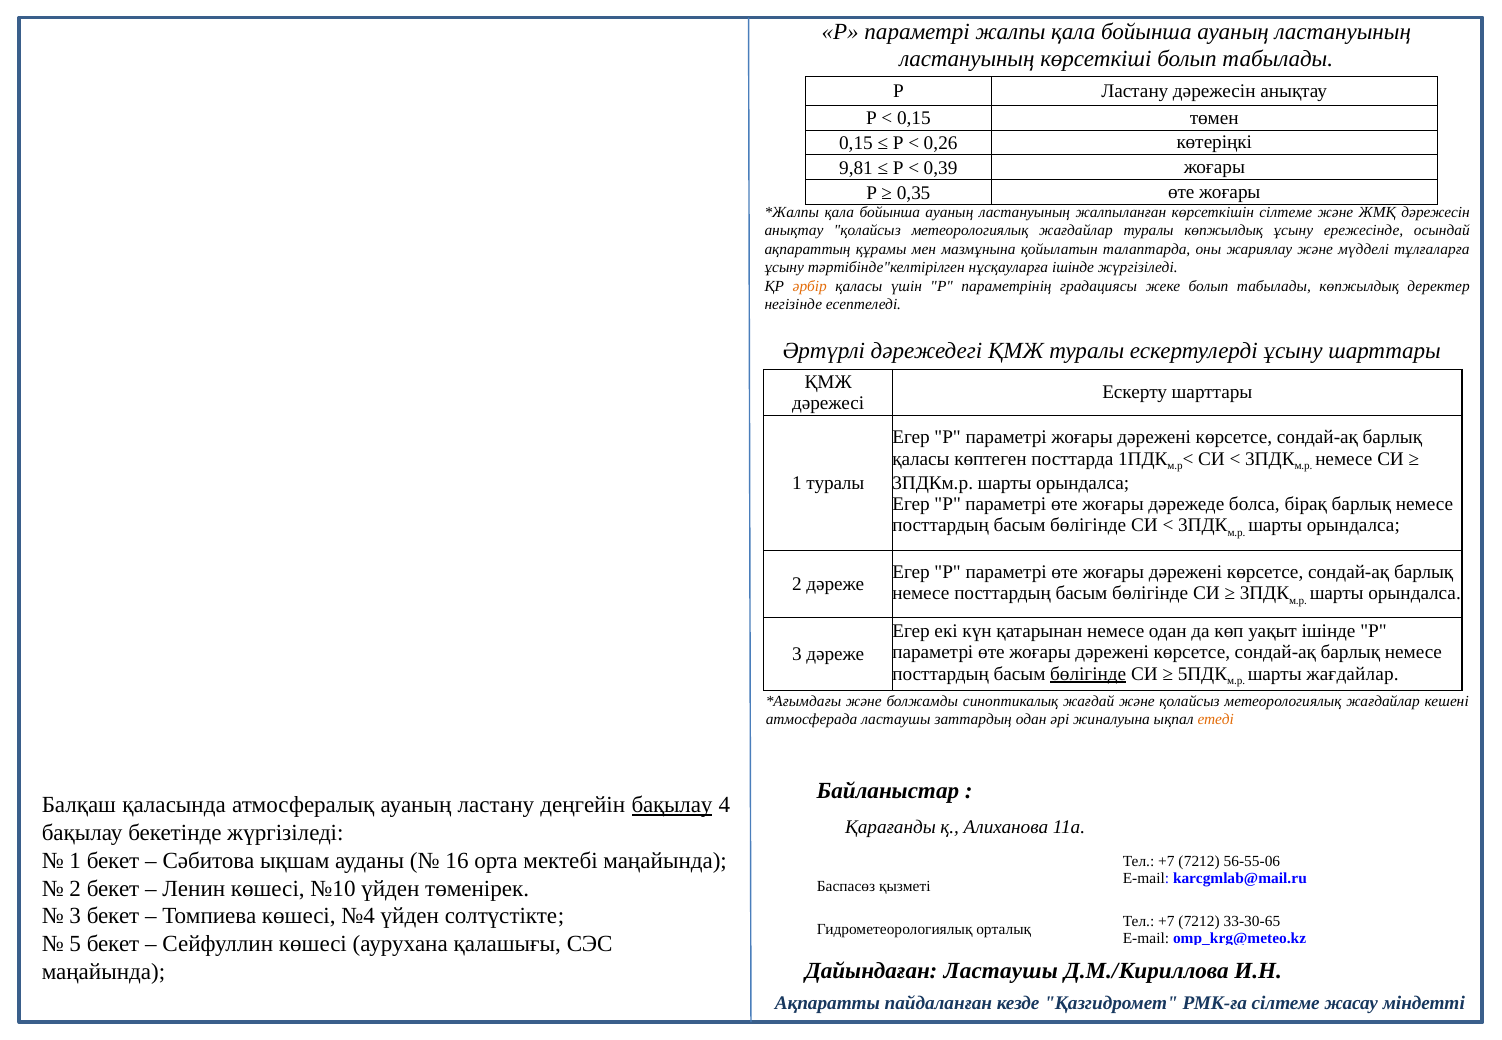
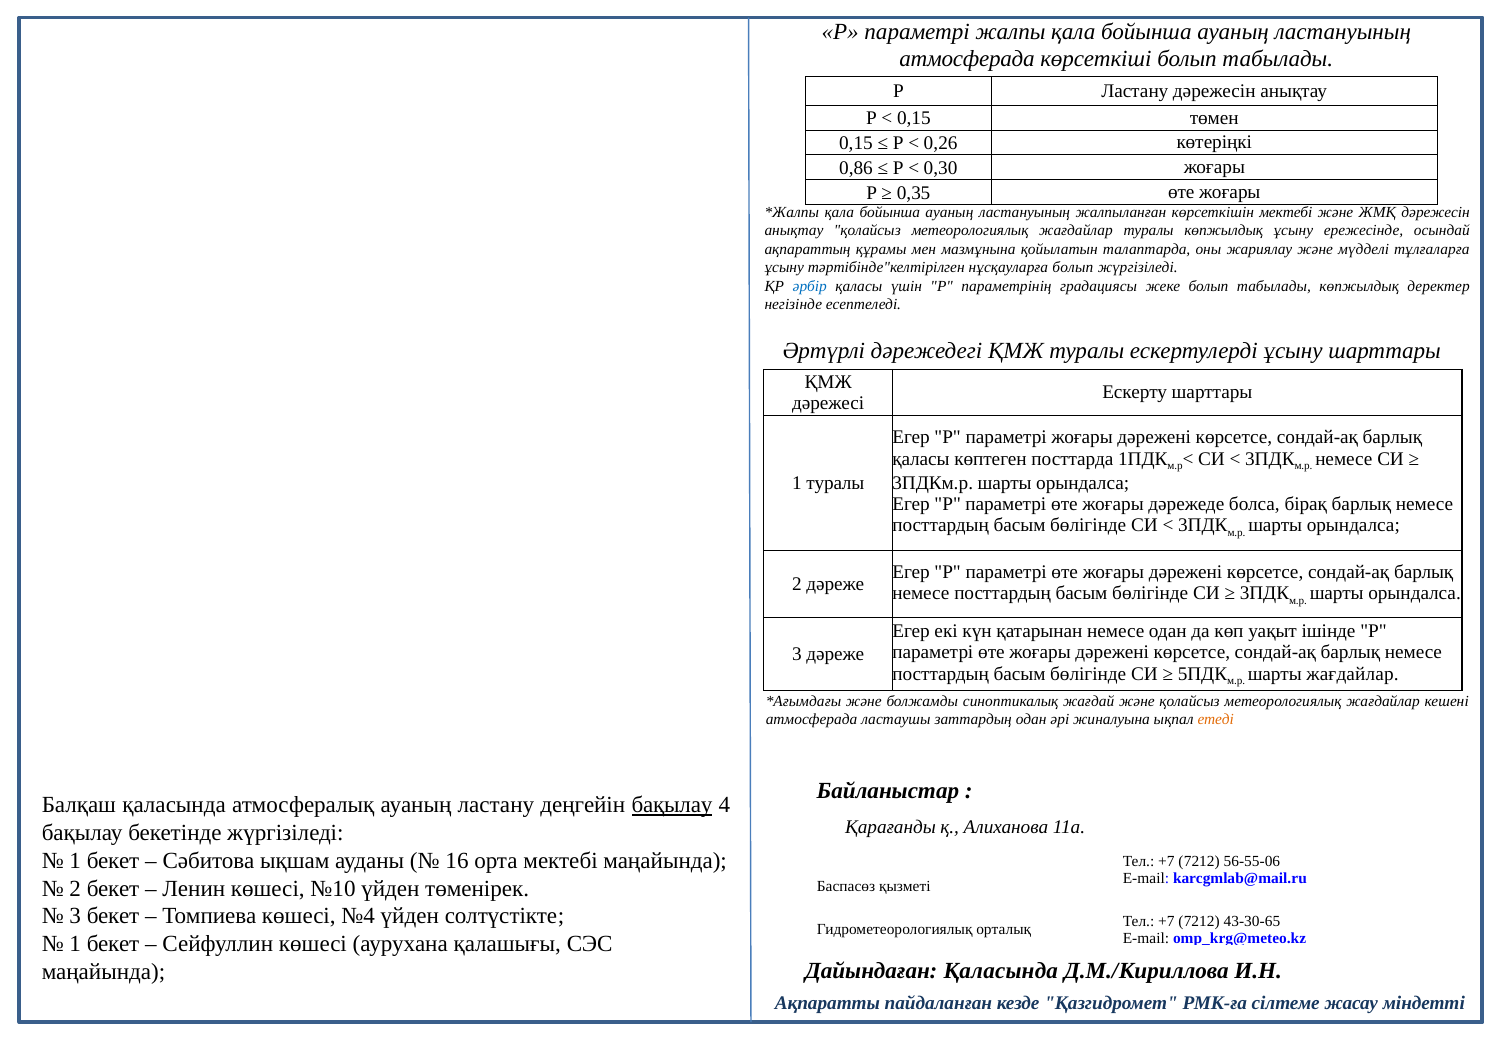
ластануының at (967, 59): ластануының -> атмосферада
9,81: 9,81 -> 0,86
0,39: 0,39 -> 0,30
көрсеткішін сілтеме: сілтеме -> мектебі
нұсқауларға ішінде: ішінде -> болып
әрбір colour: orange -> blue
бөлігінде at (1088, 674) underline: present -> none
33-30-65: 33-30-65 -> 43-30-65
5 at (75, 944): 5 -> 1
Дайындаған Ластаушы: Ластаушы -> Қаласында
